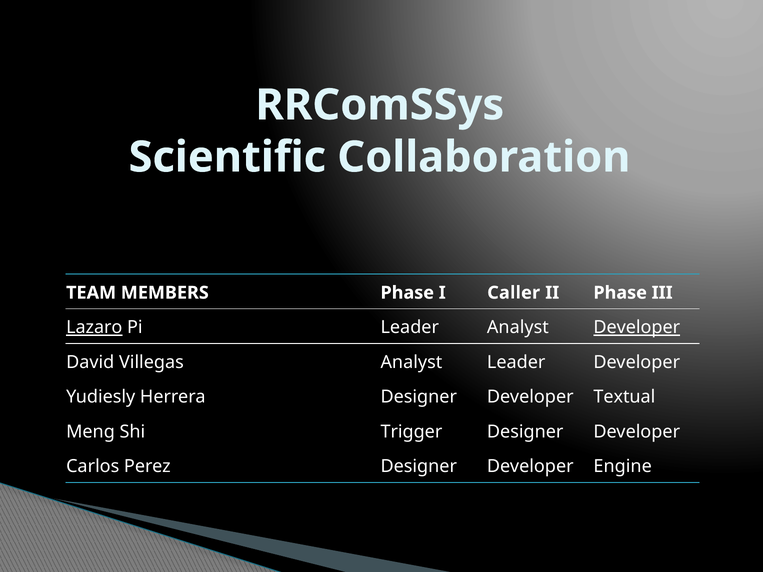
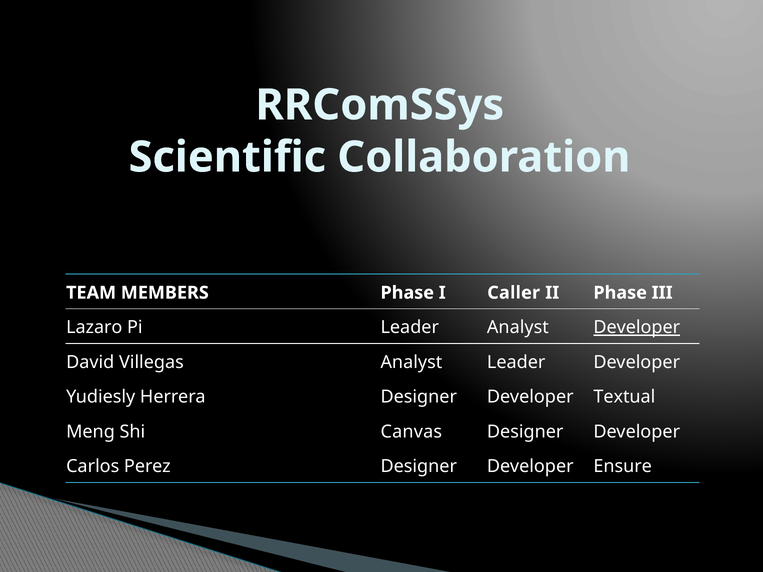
Lazaro underline: present -> none
Trigger: Trigger -> Canvas
Engine: Engine -> Ensure
